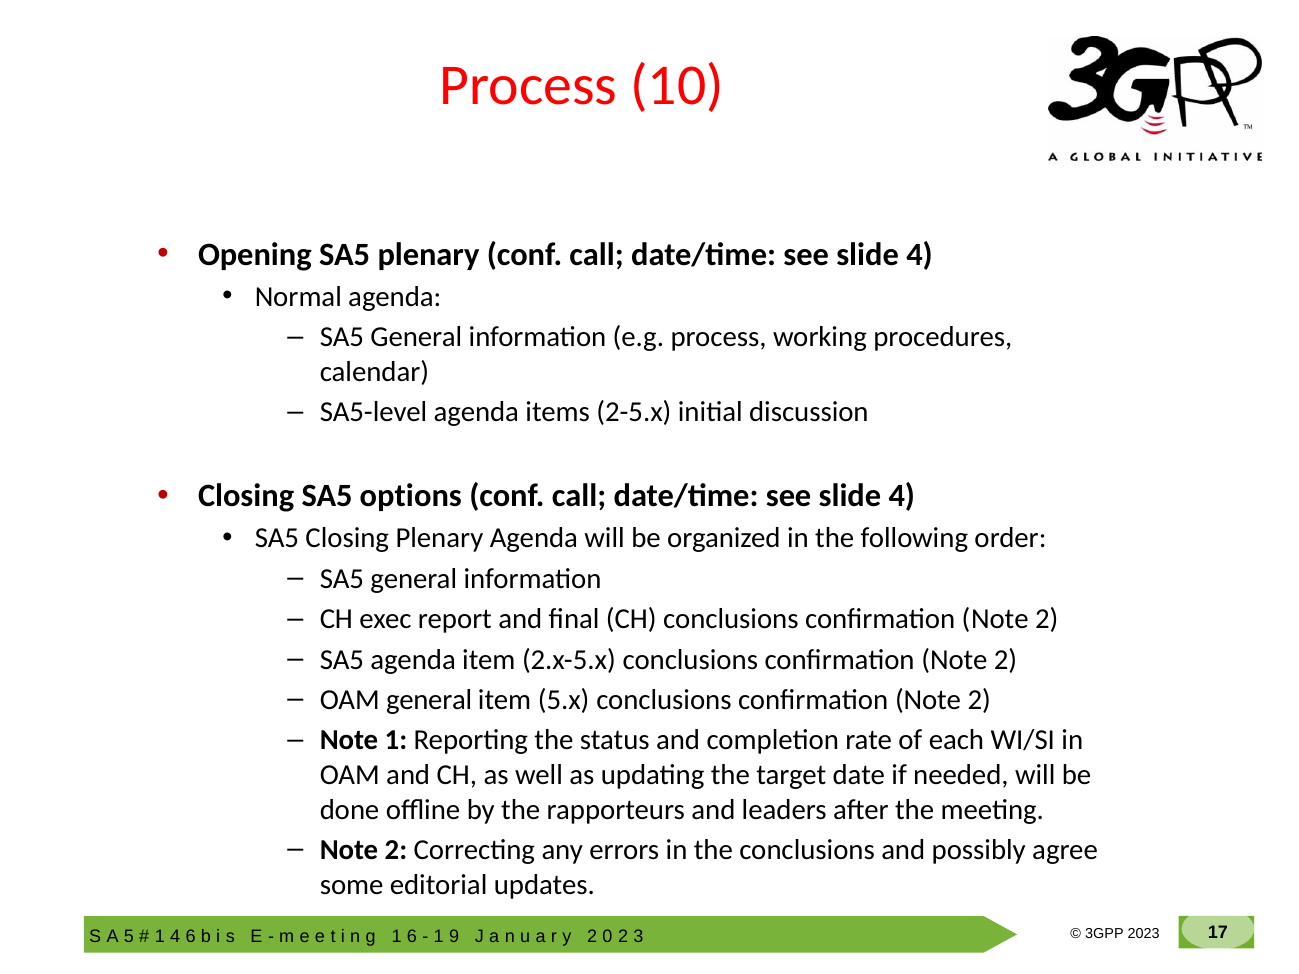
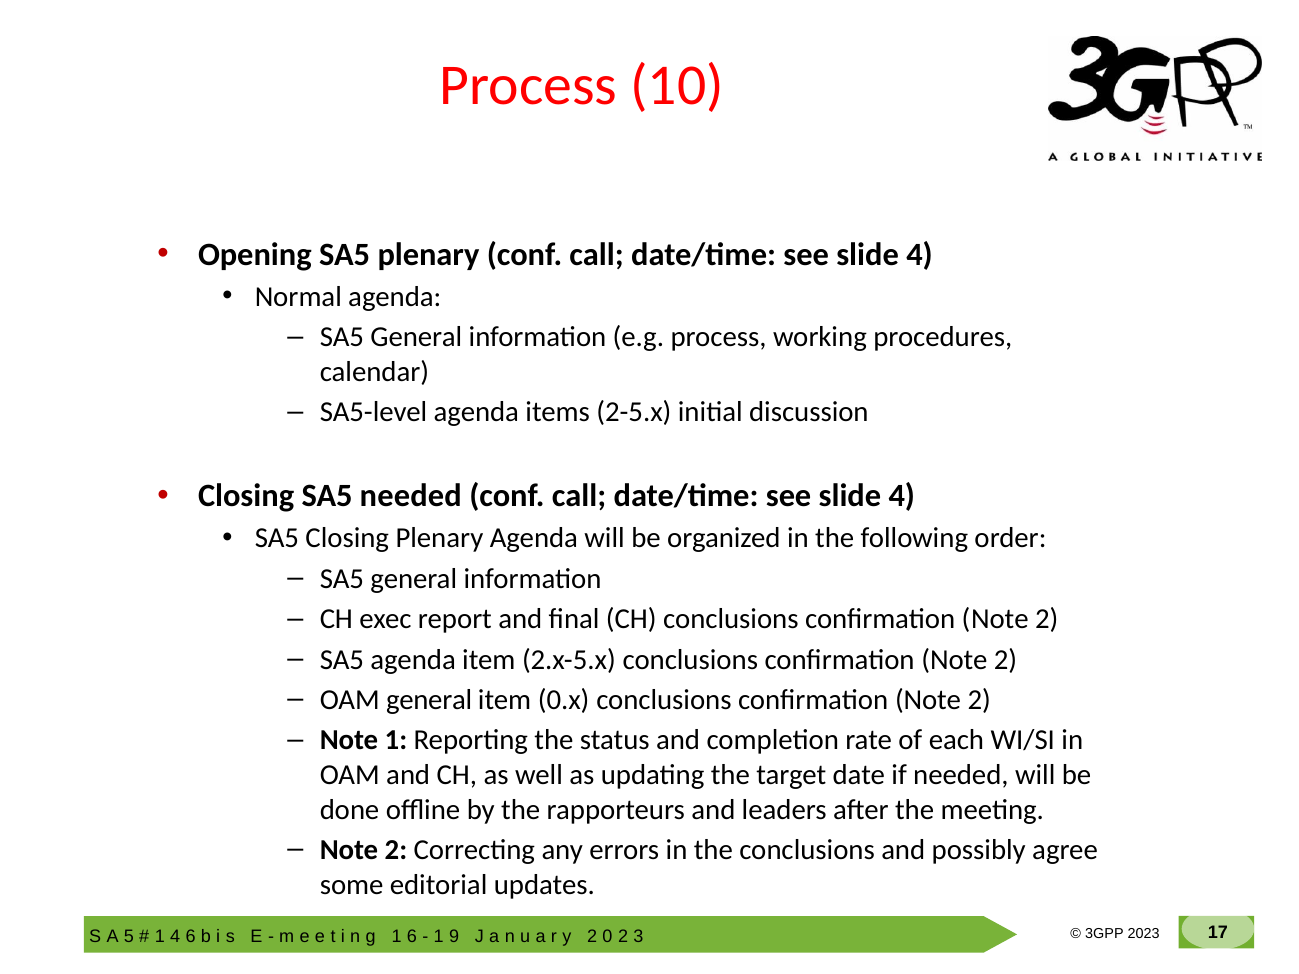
SA5 options: options -> needed
5.x: 5.x -> 0.x
